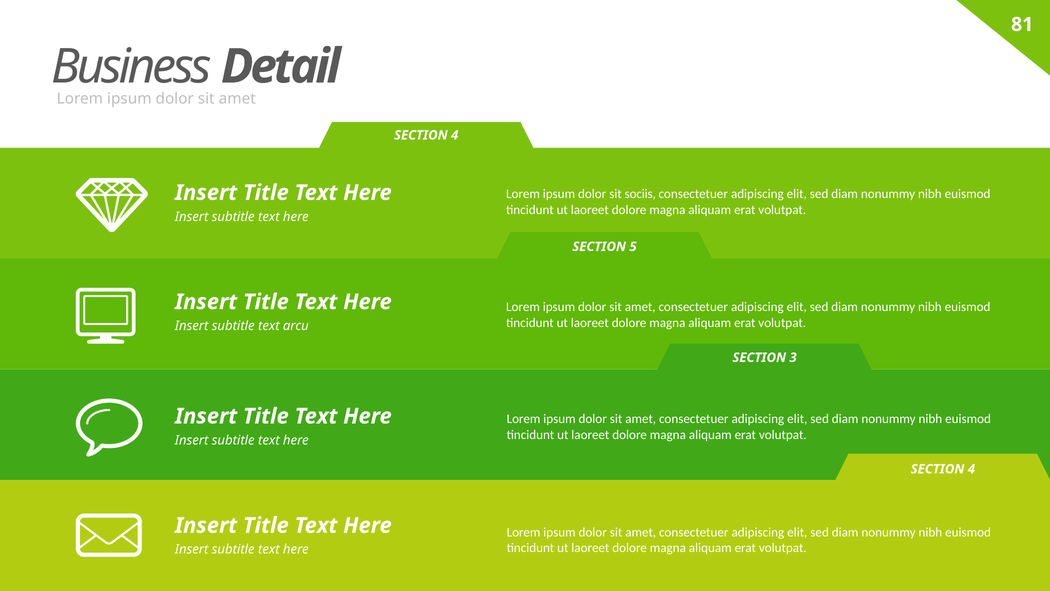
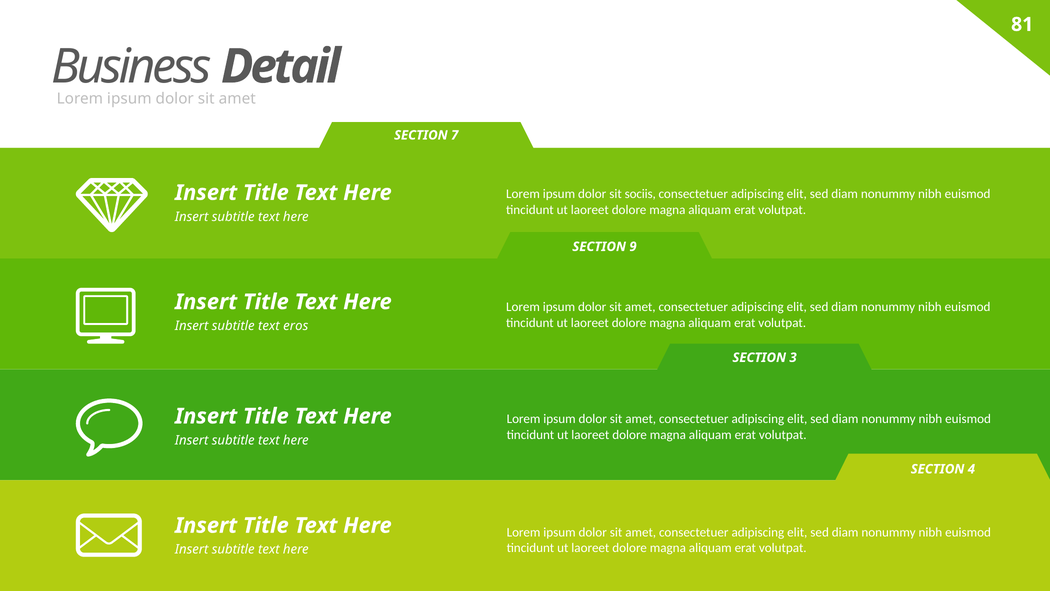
4 at (455, 135): 4 -> 7
5: 5 -> 9
arcu: arcu -> eros
